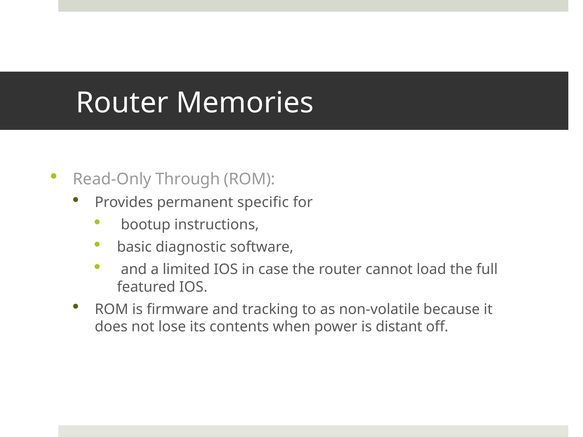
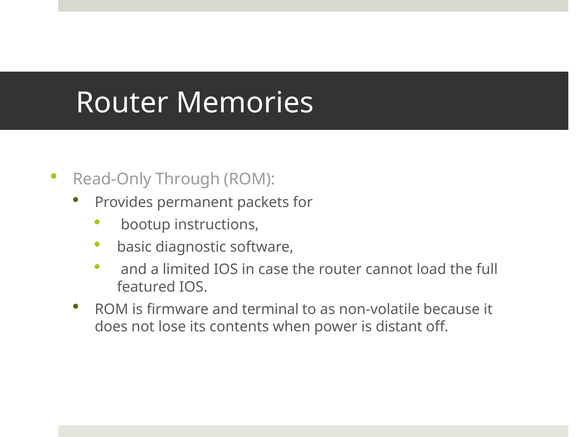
specific: specific -> packets
tracking: tracking -> terminal
